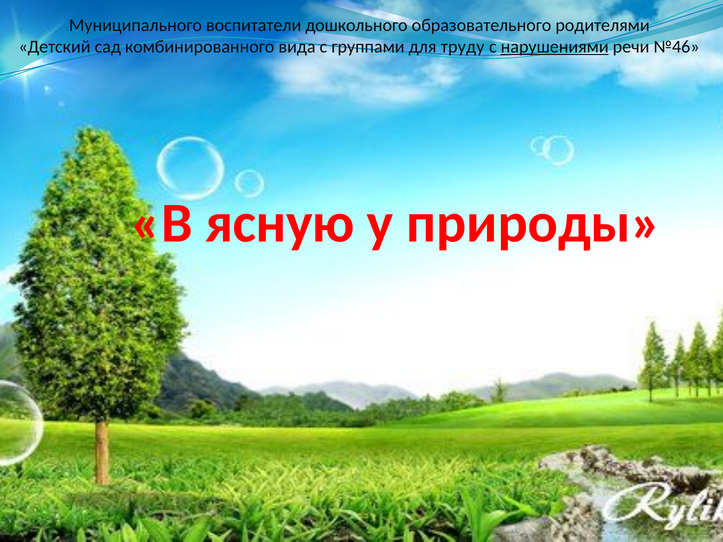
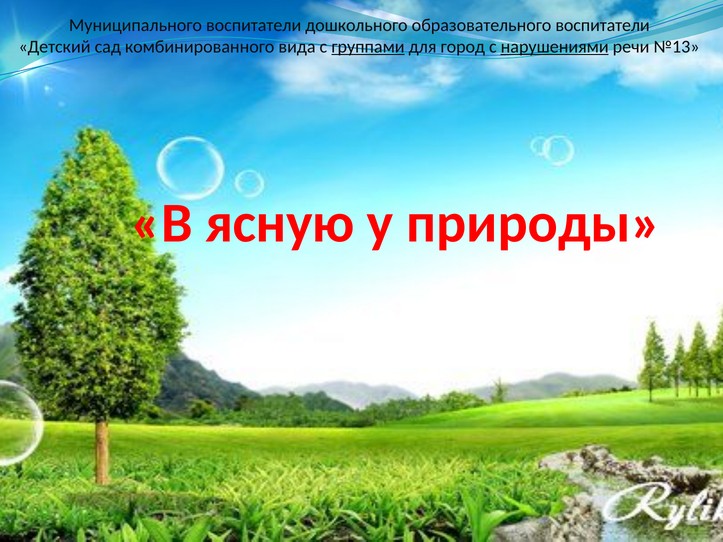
образовательного родителями: родителями -> воспитатели
группами underline: none -> present
труду: труду -> город
№46: №46 -> №13
